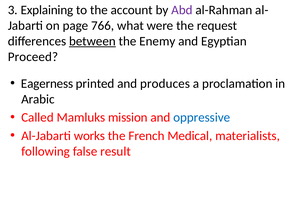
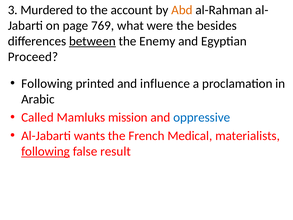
Explaining: Explaining -> Murdered
Abd colour: purple -> orange
766: 766 -> 769
request: request -> besides
Eagerness at (47, 83): Eagerness -> Following
produces: produces -> influence
works: works -> wants
following at (46, 151) underline: none -> present
